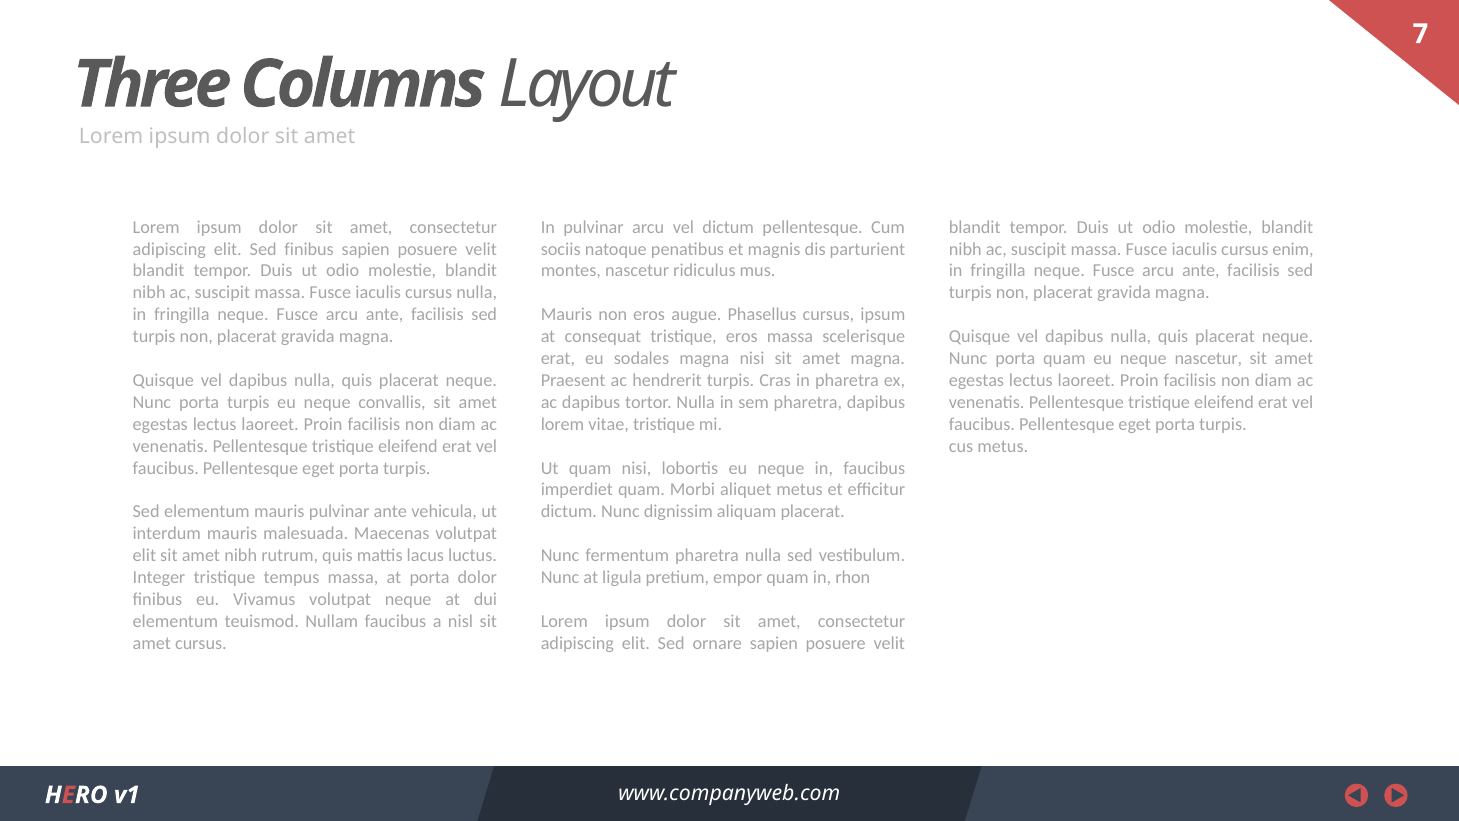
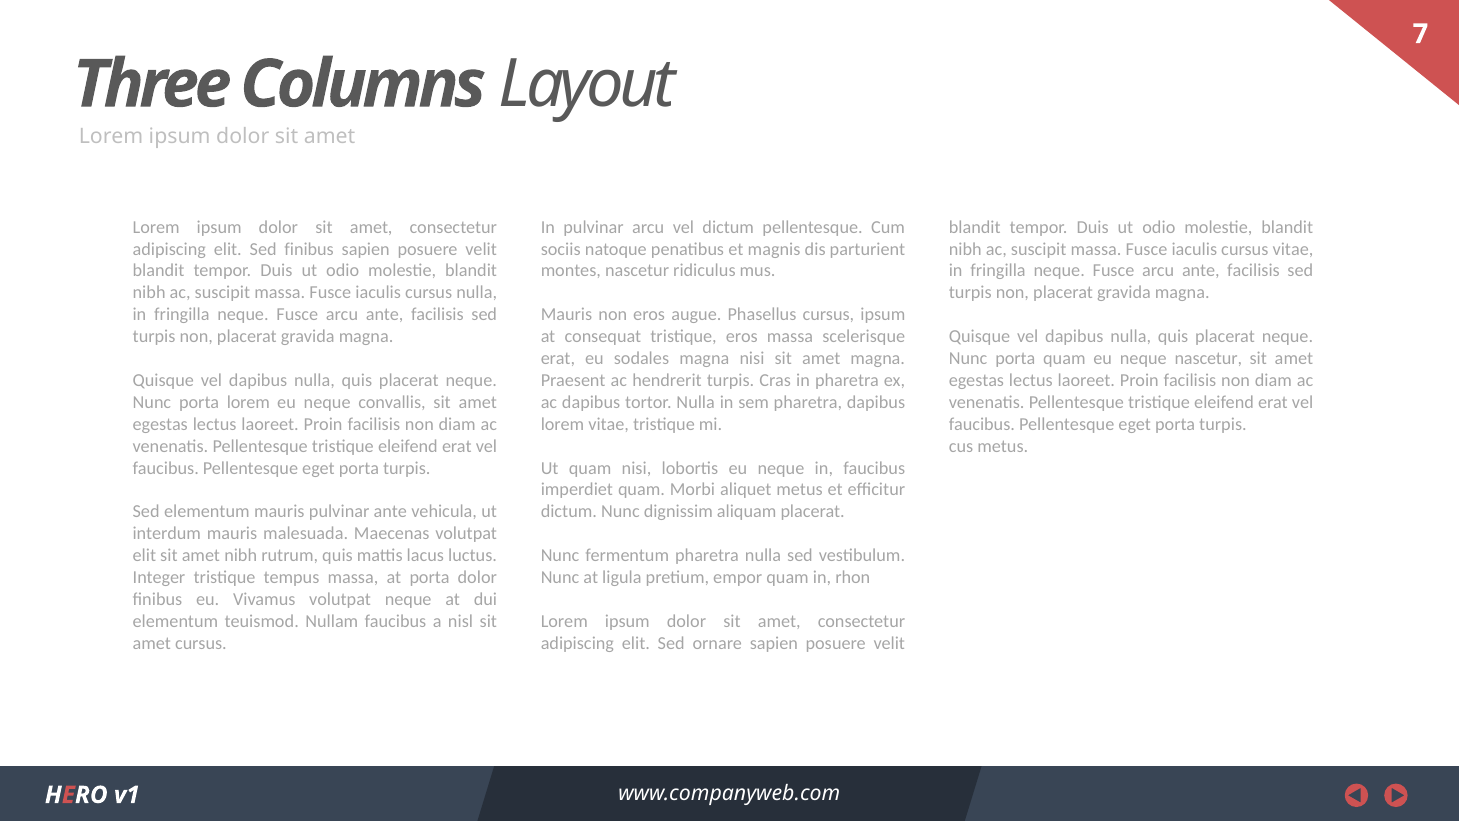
cursus enim: enim -> vitae
Nunc porta turpis: turpis -> lorem
